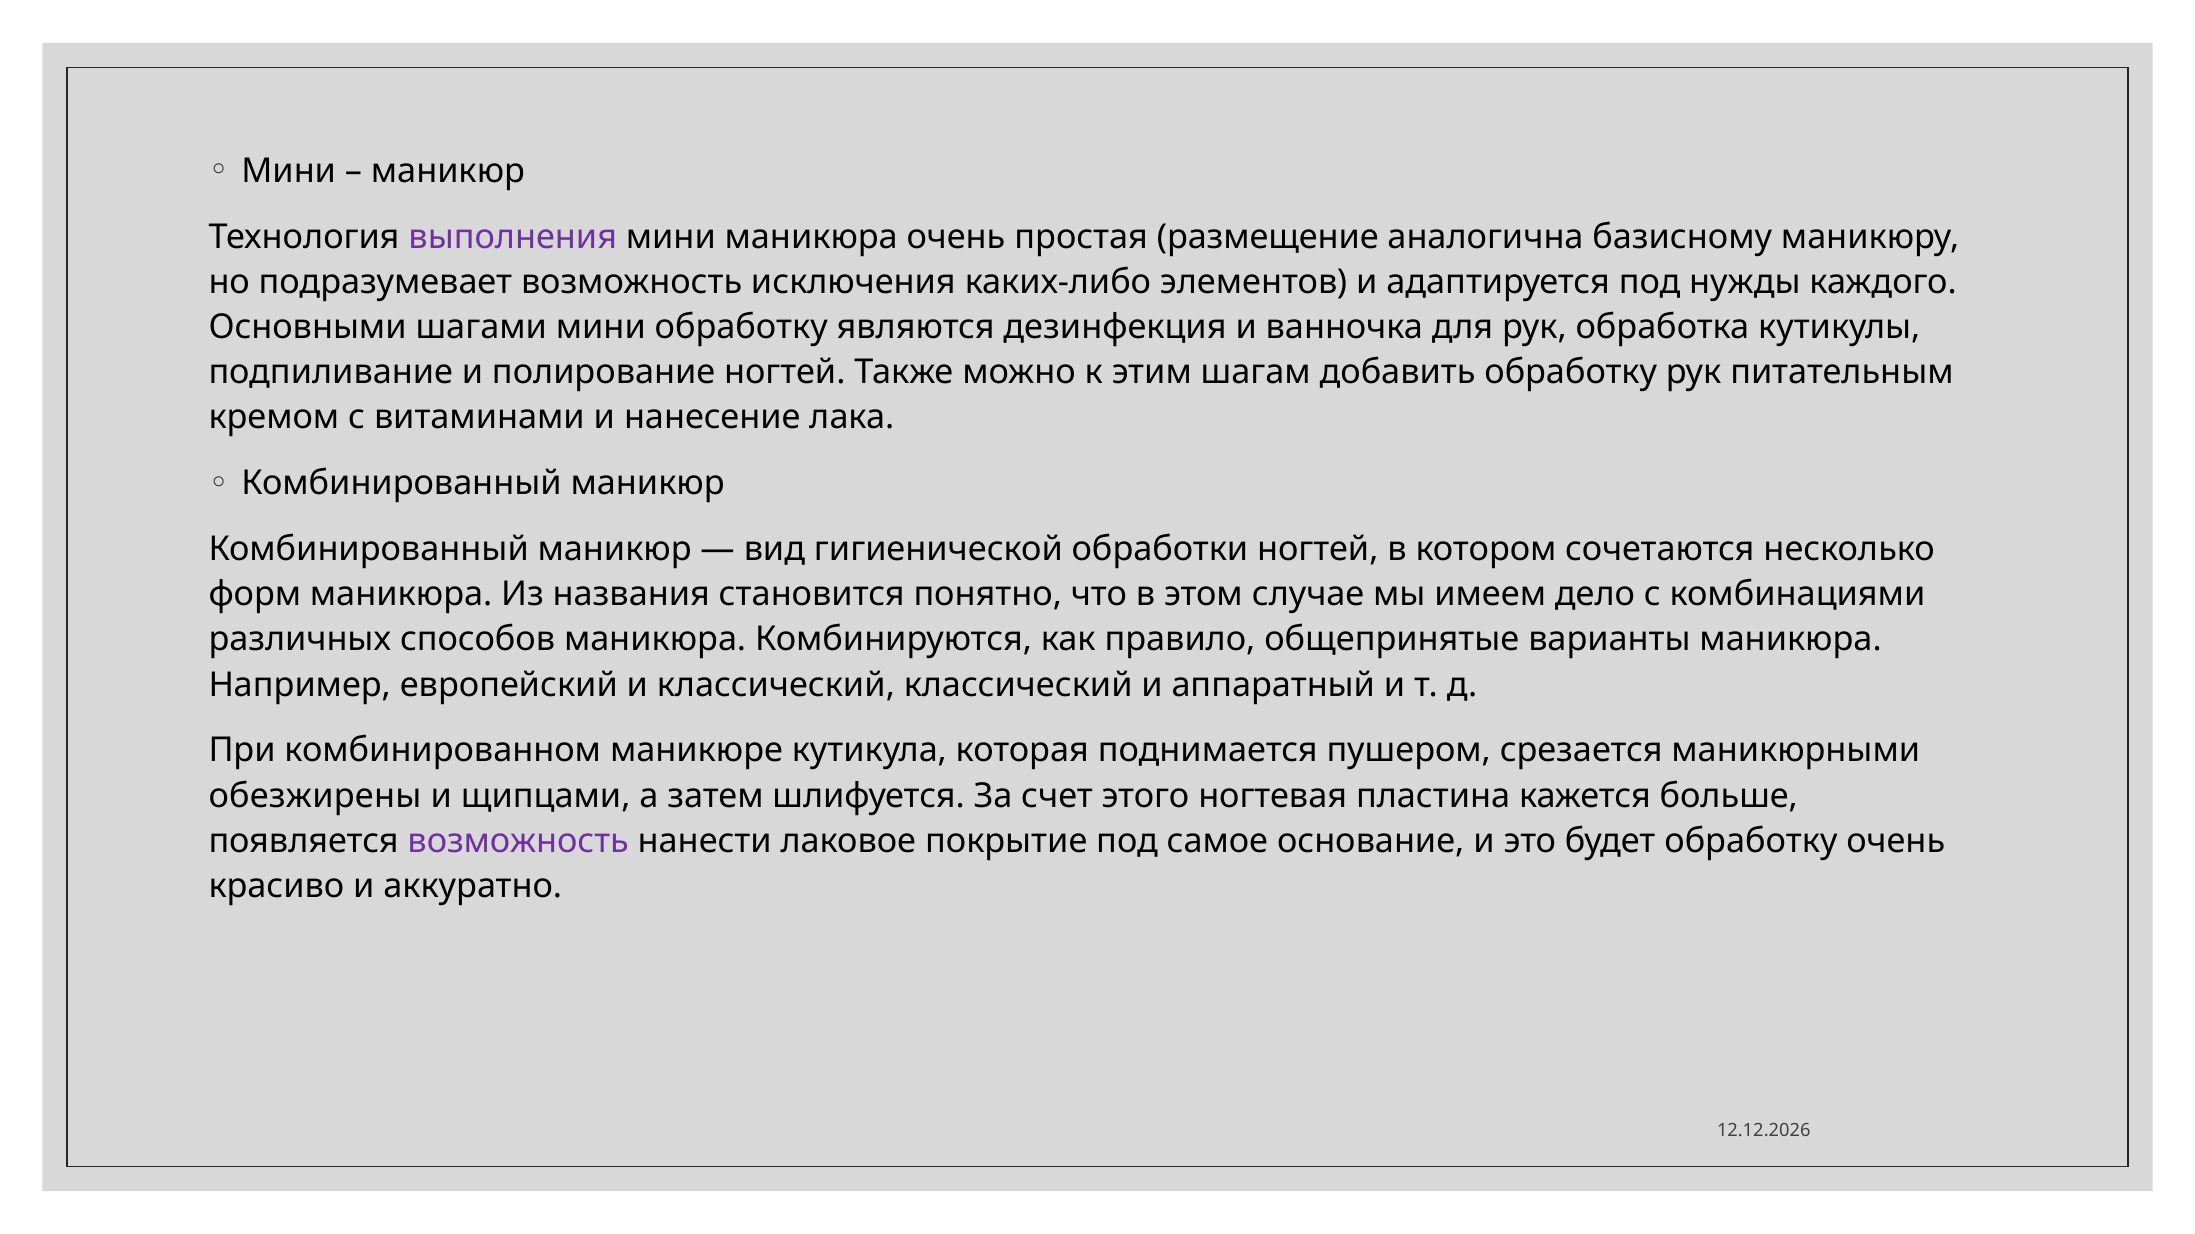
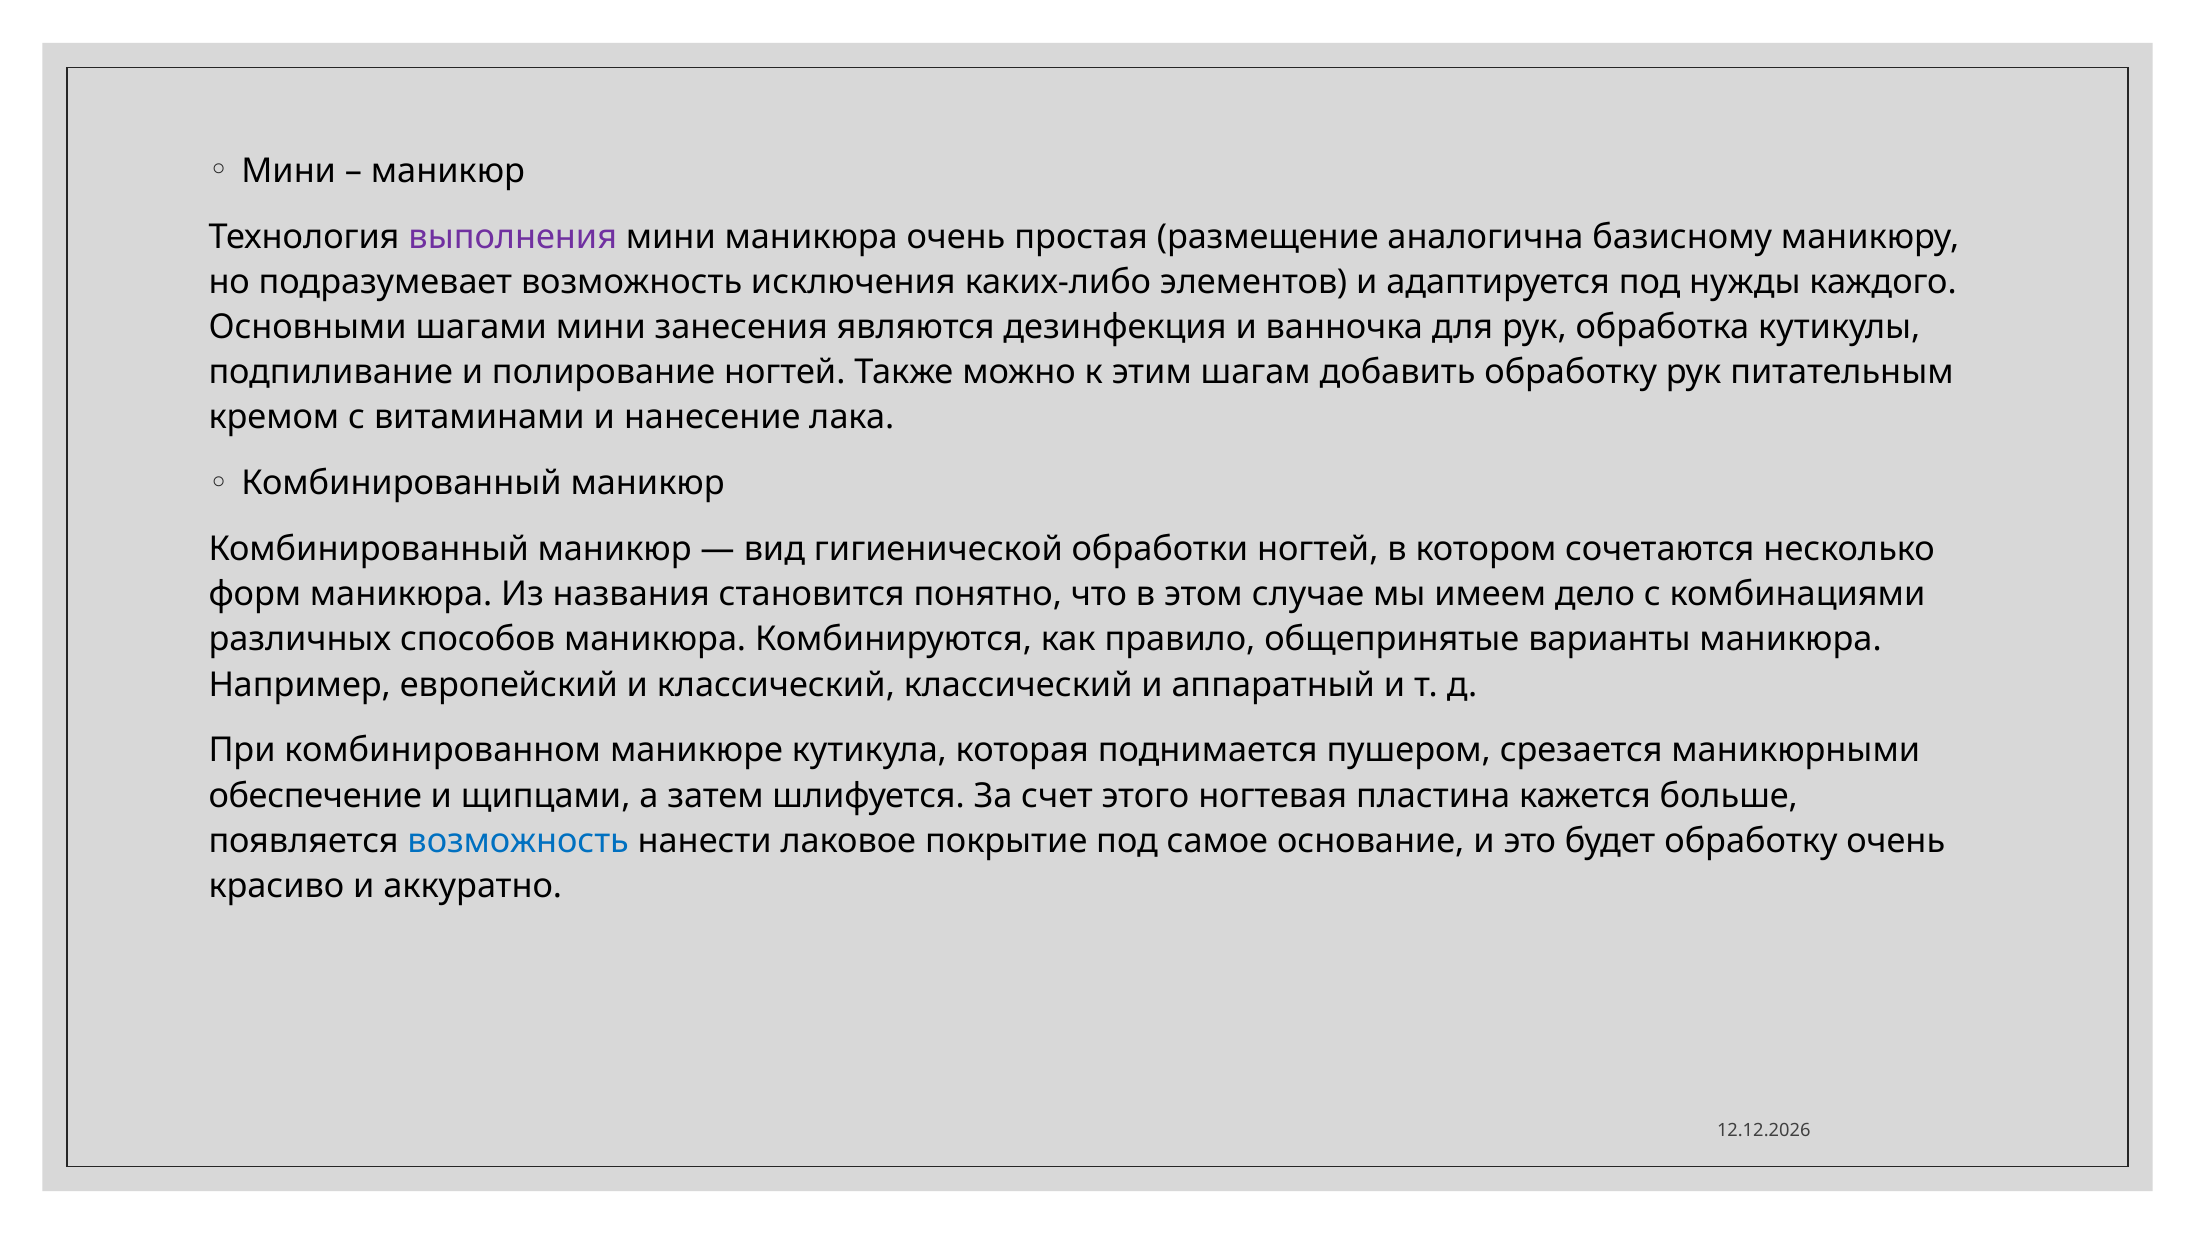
мини обработку: обработку -> занесения
обезжирены: обезжирены -> обеспечение
возможность at (518, 842) colour: purple -> blue
